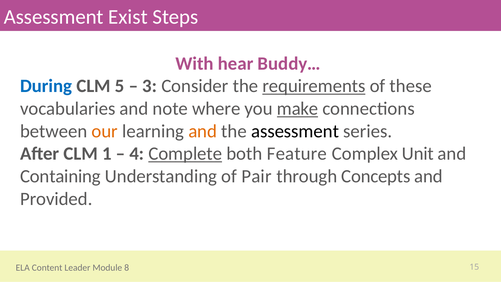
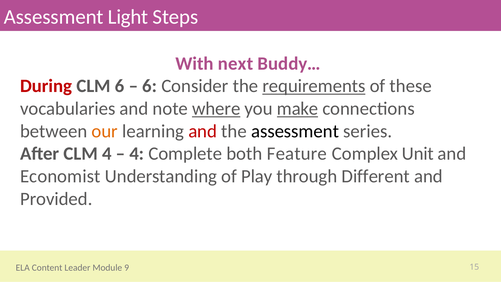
Exist: Exist -> Light
hear: hear -> next
During colour: blue -> red
CLM 5: 5 -> 6
3 at (150, 86): 3 -> 6
where underline: none -> present
and at (203, 131) colour: orange -> red
CLM 1: 1 -> 4
Complete underline: present -> none
Containing: Containing -> Economist
Pair: Pair -> Play
Concepts: Concepts -> Different
8: 8 -> 9
